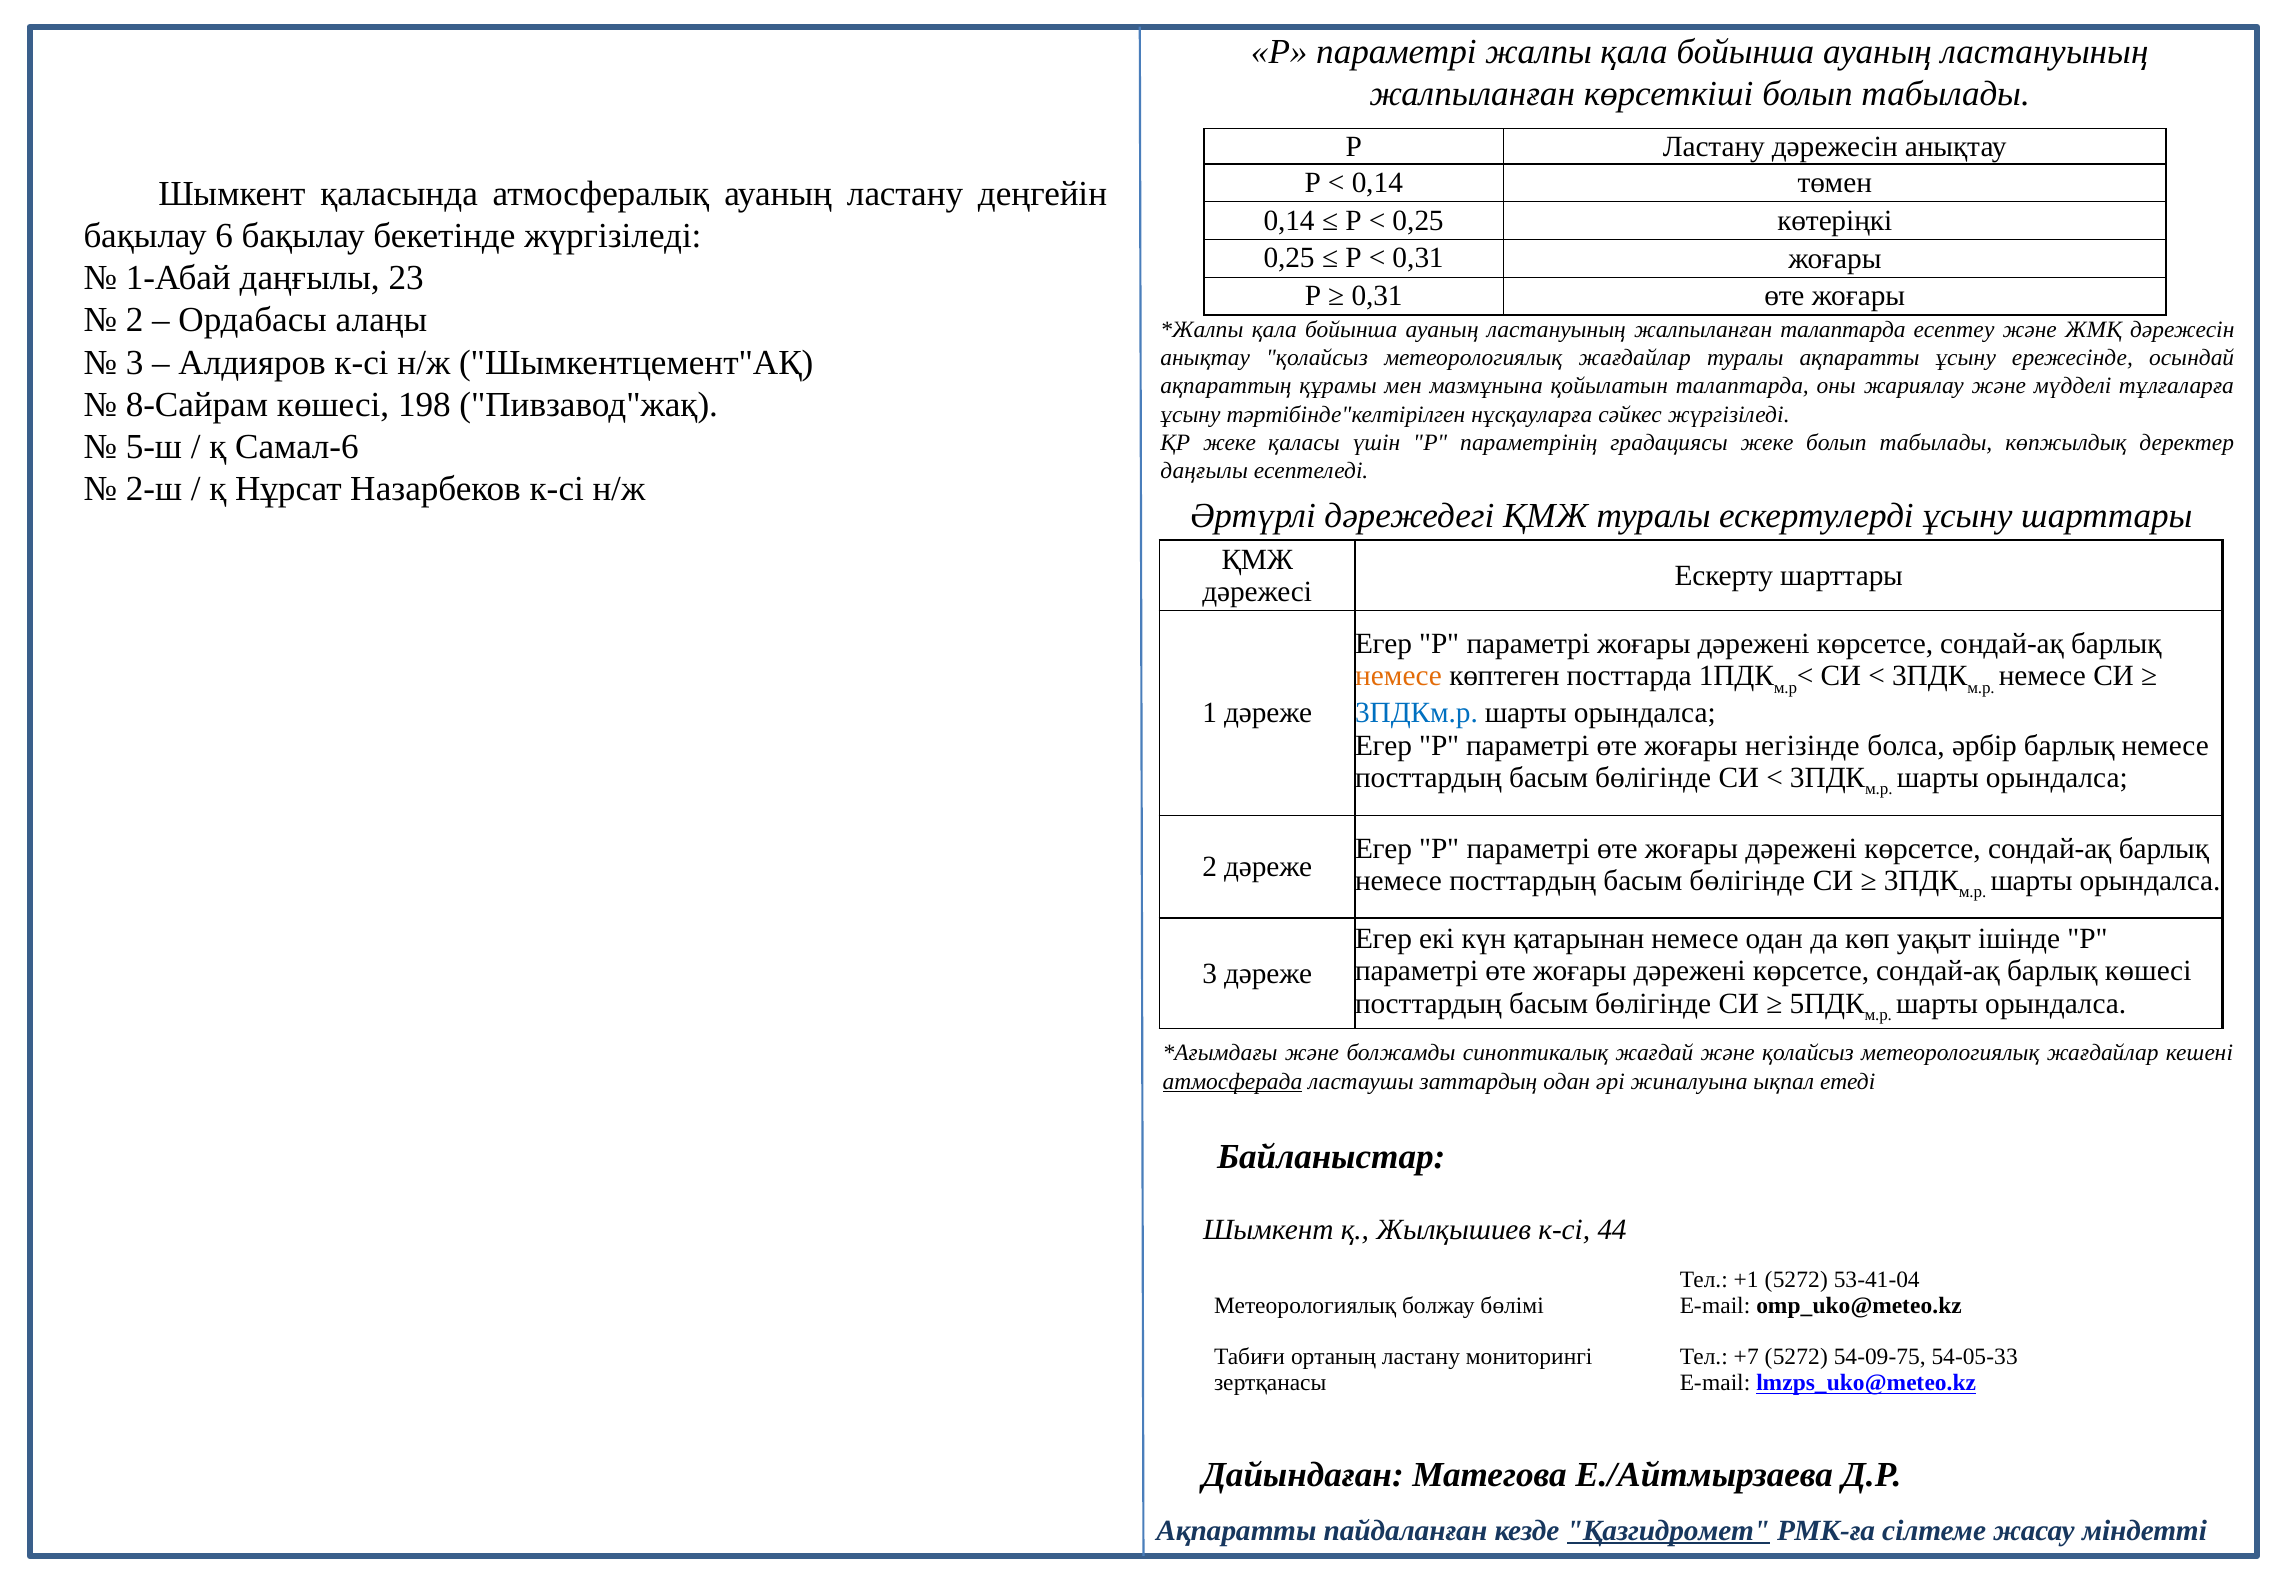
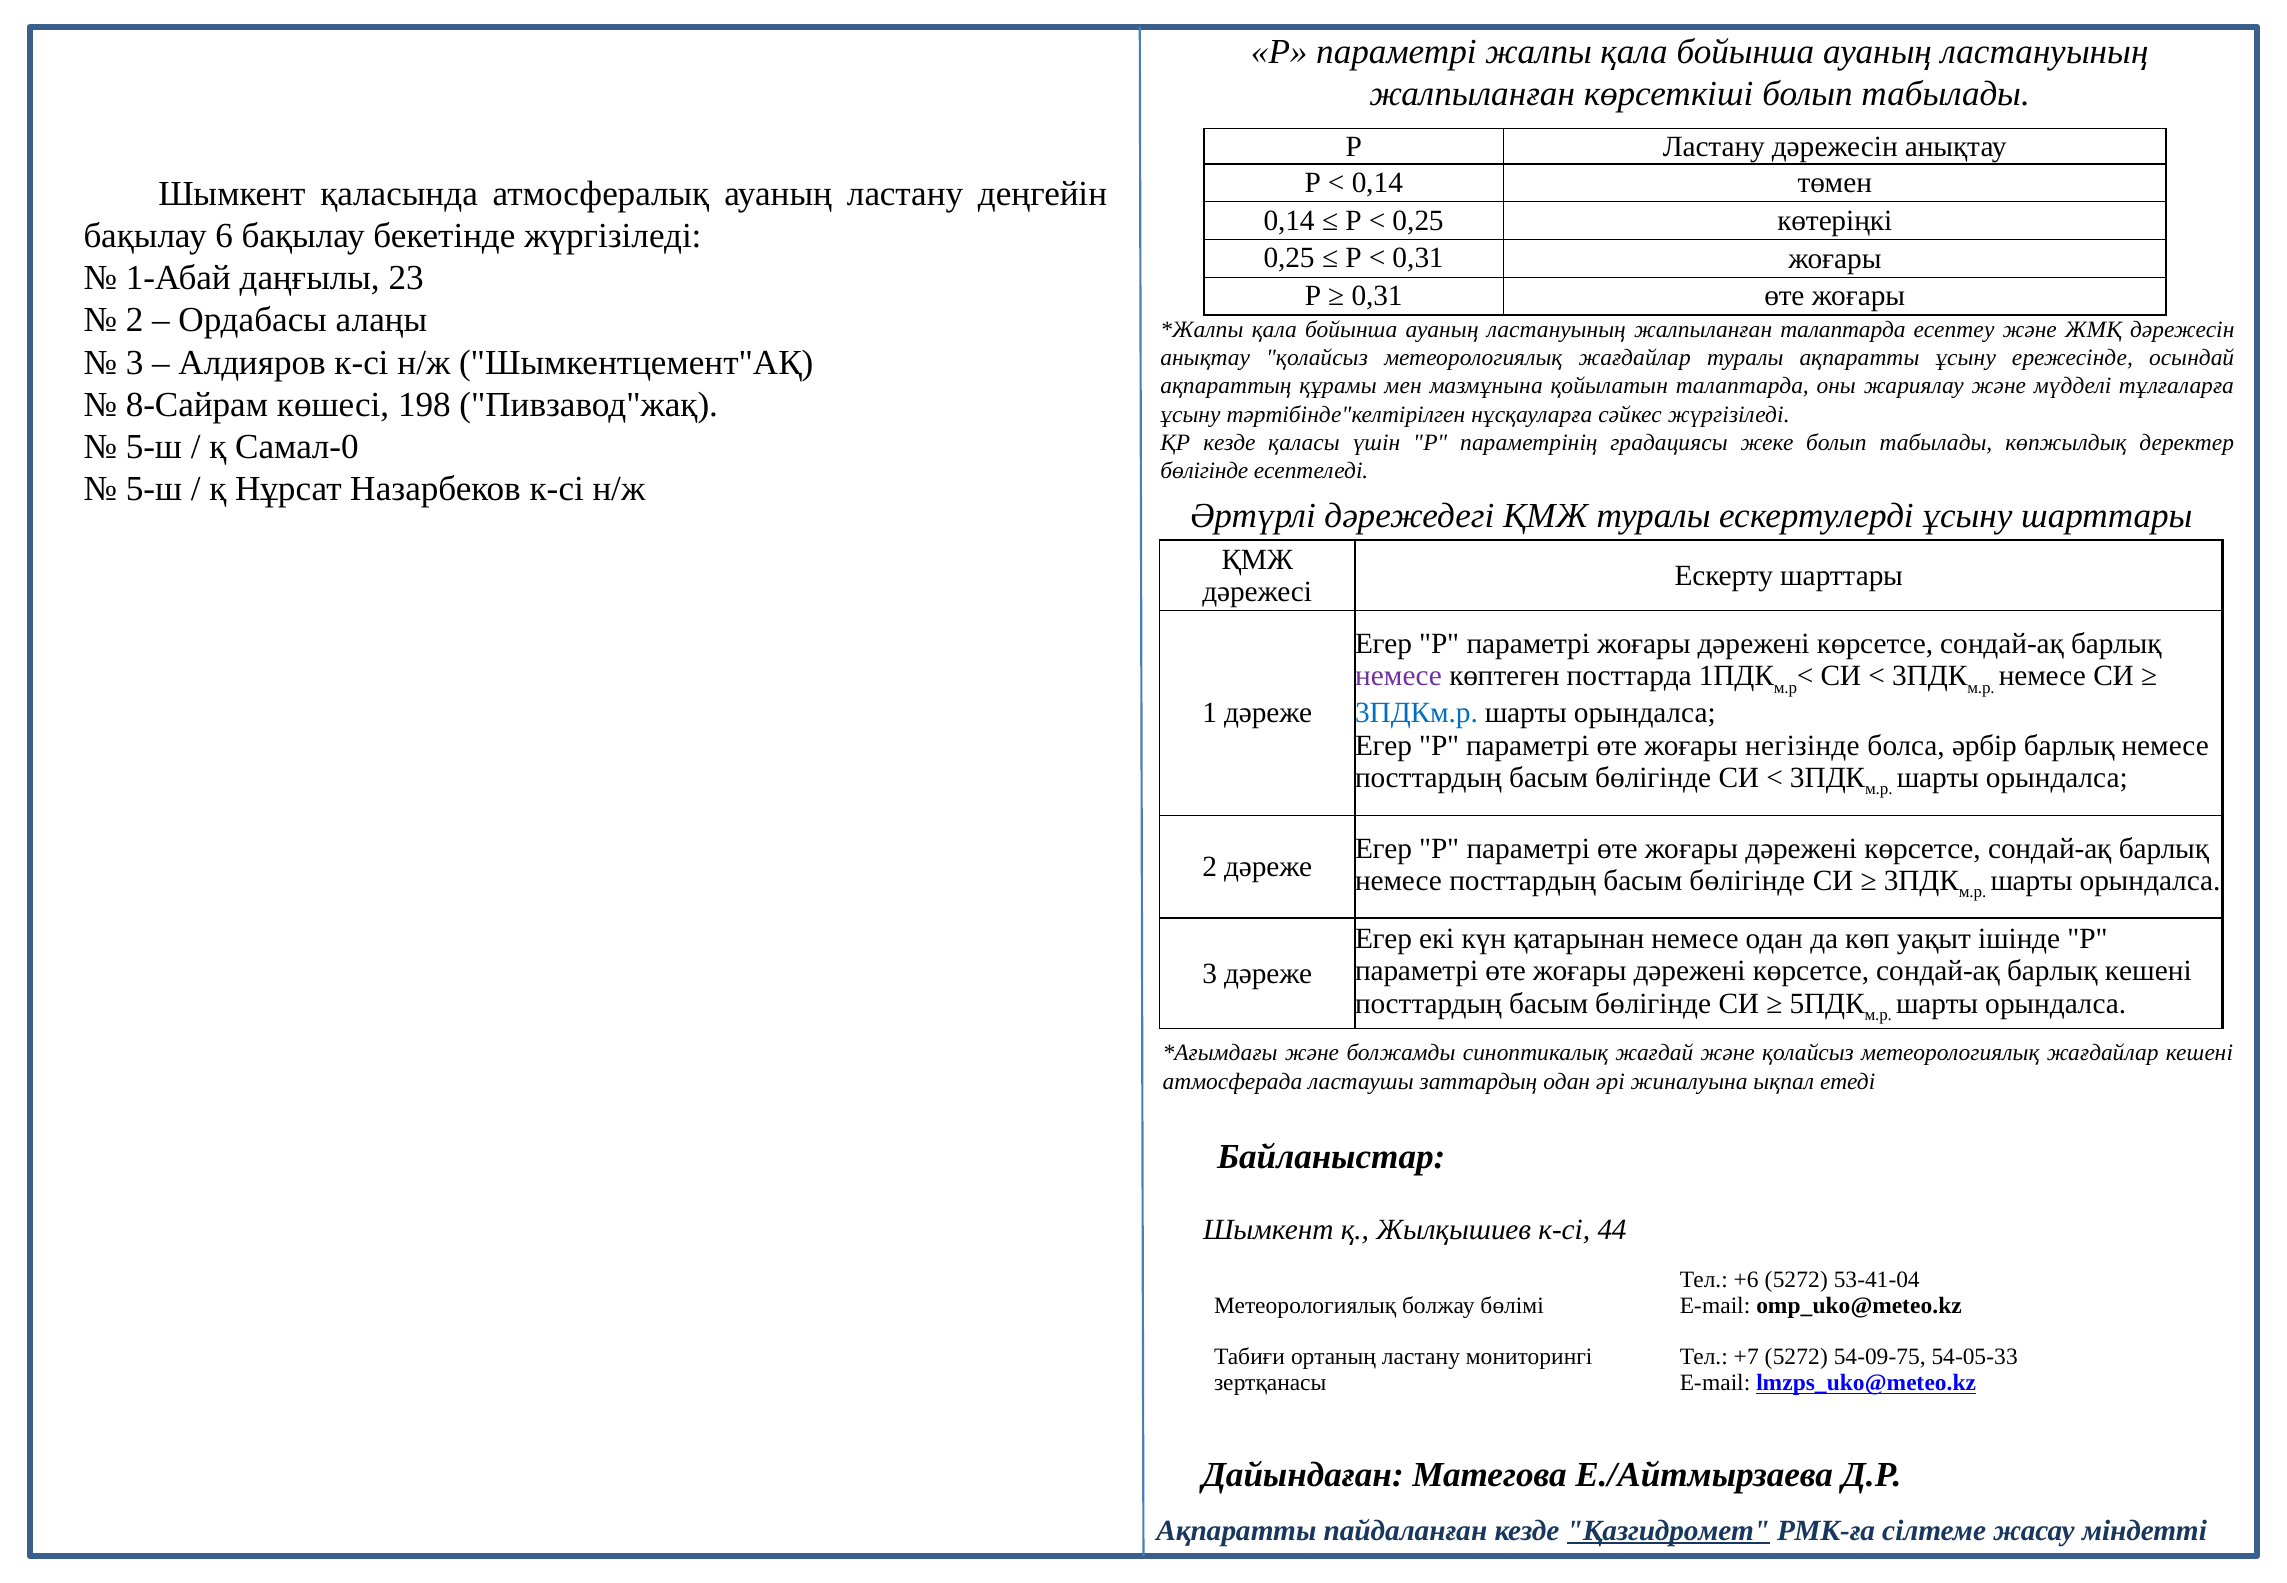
Самал-6: Самал-6 -> Самал-0
ҚР жеке: жеке -> кезде
даңғылы at (1204, 471): даңғылы -> бөлігінде
2-ш at (154, 489): 2-ш -> 5-ш
немесе at (1398, 676) colour: orange -> purple
барлық көшесі: көшесі -> кешені
атмосферада underline: present -> none
+1: +1 -> +6
